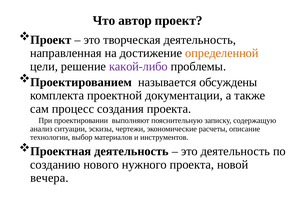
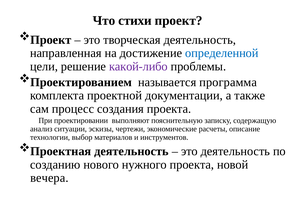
автор: автор -> стихи
определенной colour: orange -> blue
обсуждены: обсуждены -> программа
